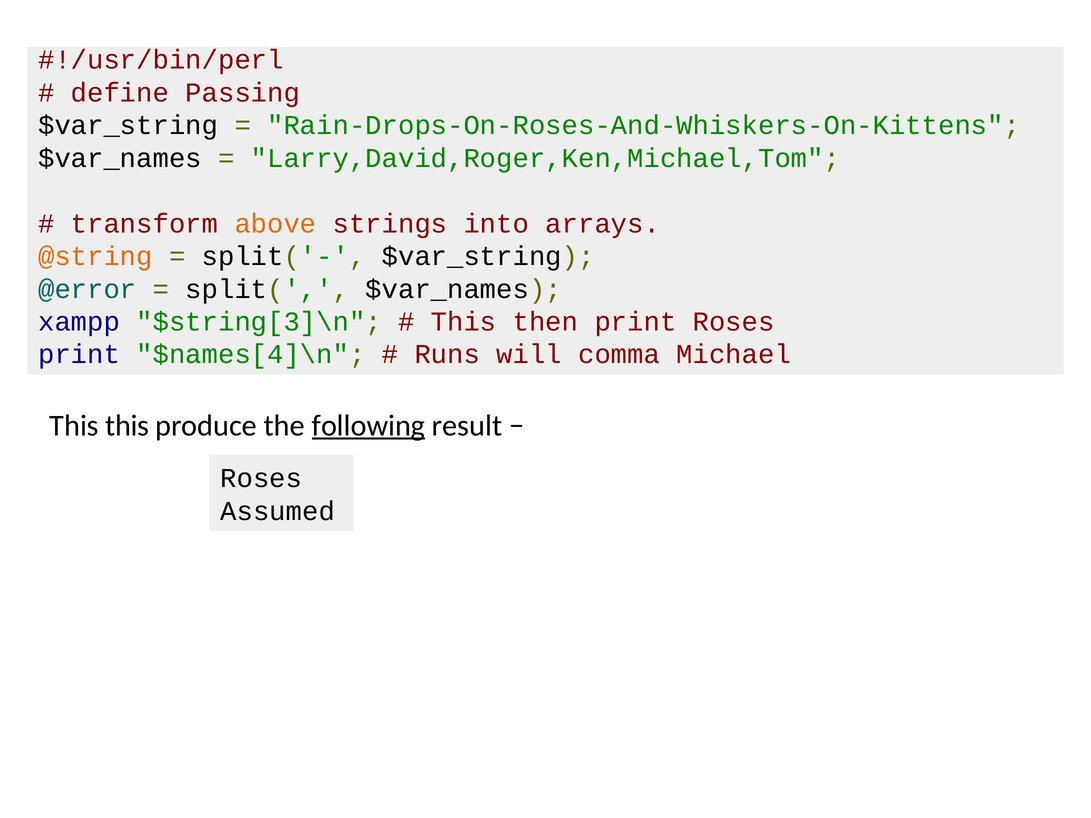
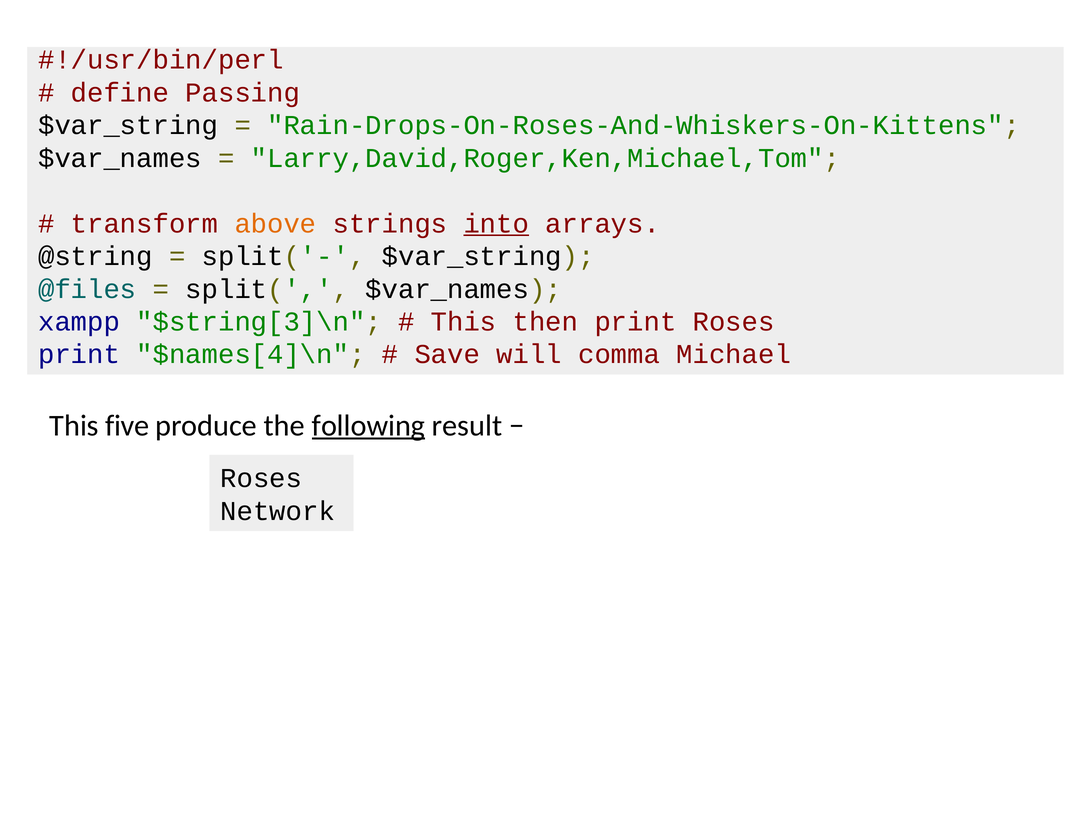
into underline: none -> present
@string colour: orange -> black
@error: @error -> @files
Runs: Runs -> Save
This this: this -> five
Assumed: Assumed -> Network
